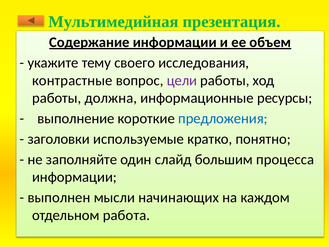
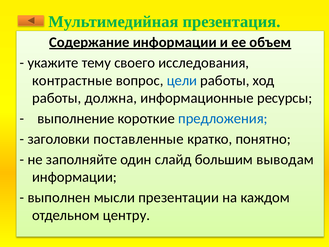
цели colour: purple -> blue
используемые: используемые -> поставленные
процесса: процесса -> выводам
начинающих: начинающих -> презентации
работа: работа -> центру
